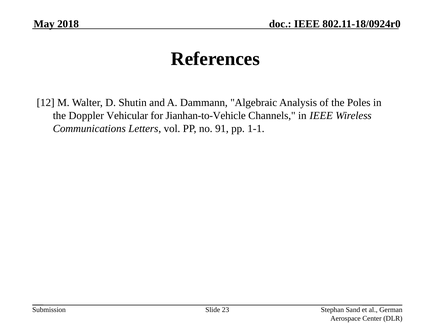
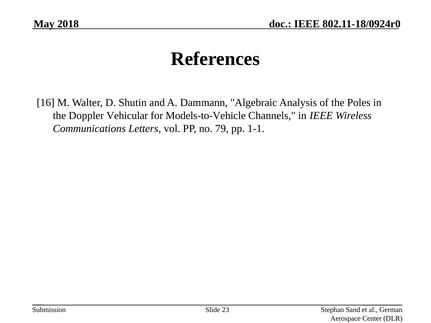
12: 12 -> 16
Jianhan-to-Vehicle: Jianhan-to-Vehicle -> Models-to-Vehicle
91: 91 -> 79
